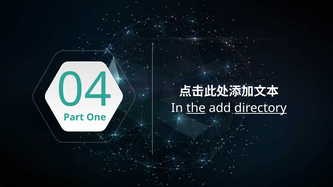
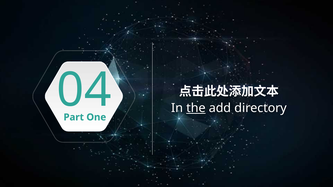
directory underline: present -> none
